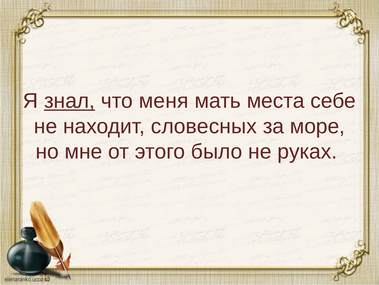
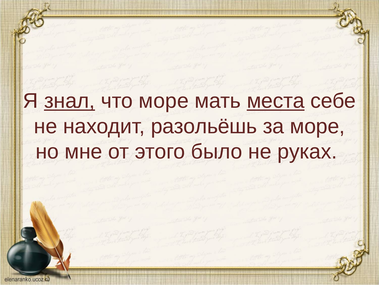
что меня: меня -> море
места underline: none -> present
словесных: словесных -> разольёшь
